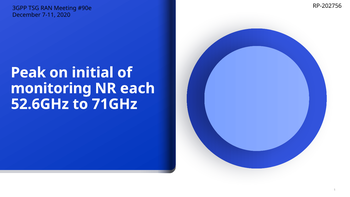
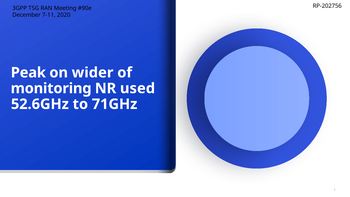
initial: initial -> wider
each: each -> used
